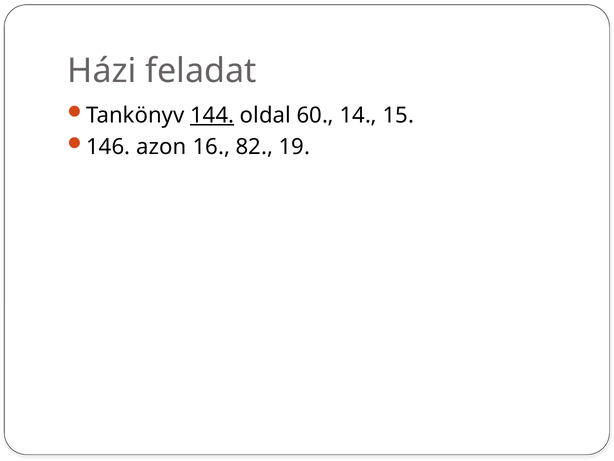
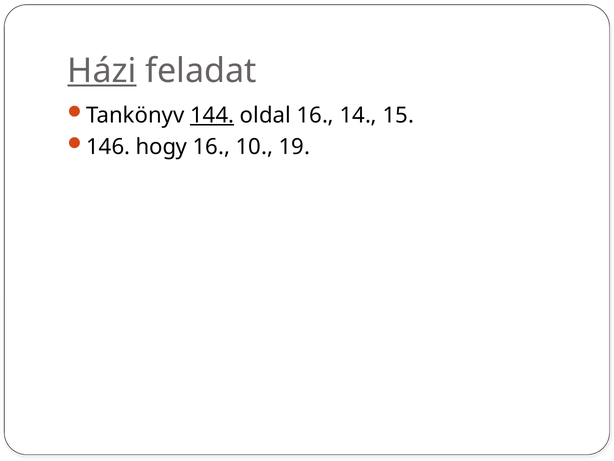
Házi underline: none -> present
oldal 60: 60 -> 16
azon: azon -> hogy
82: 82 -> 10
